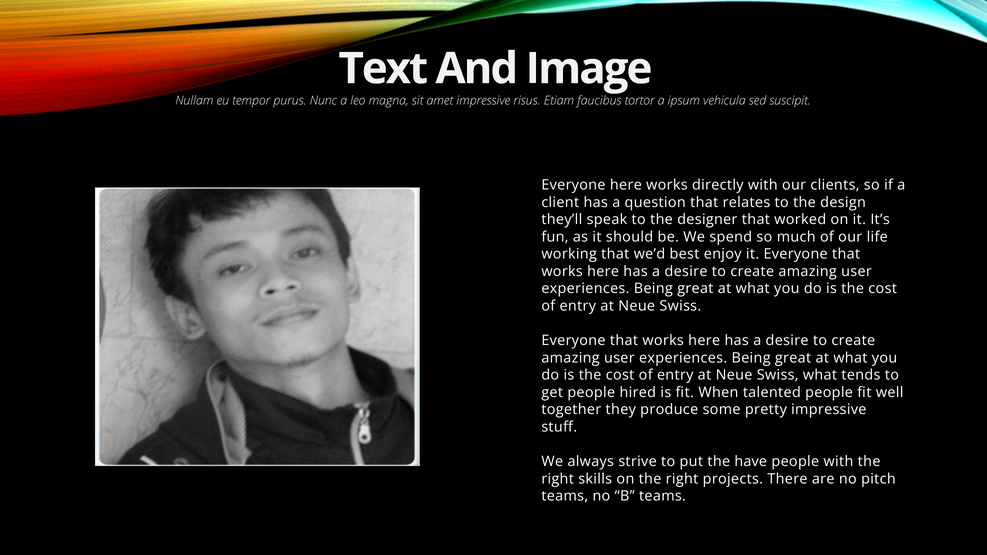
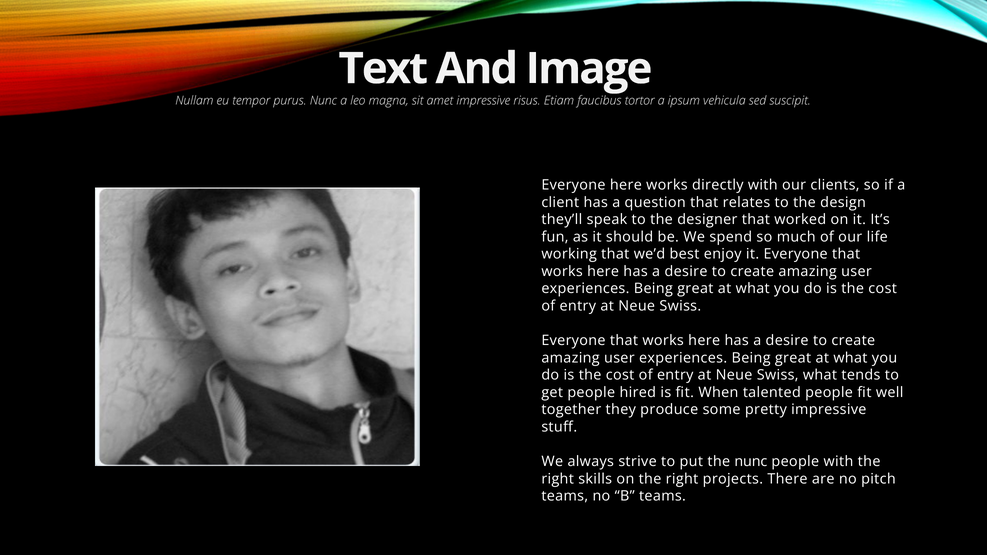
the have: have -> nunc
